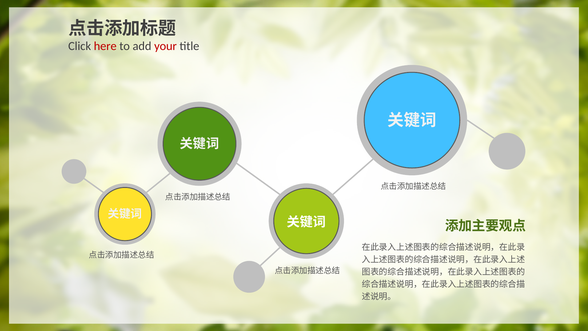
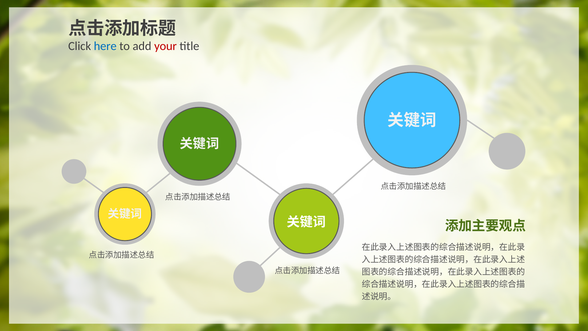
here colour: red -> blue
